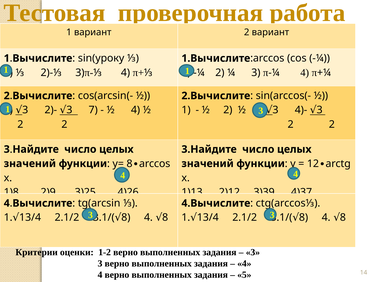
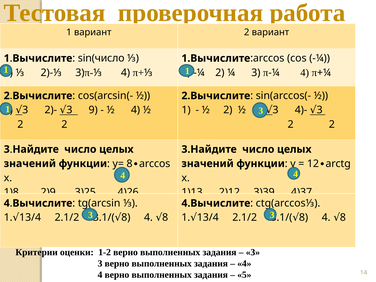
sin(уроку: sin(уроку -> sin(число
7: 7 -> 9
